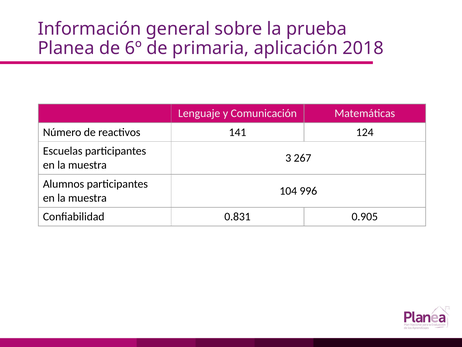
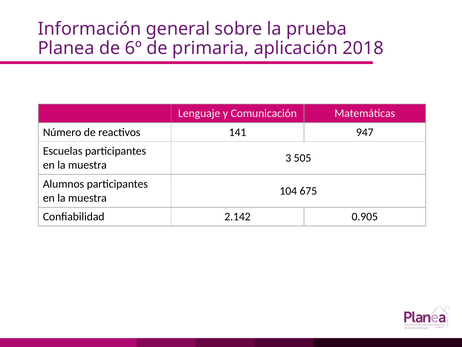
124: 124 -> 947
267: 267 -> 505
996: 996 -> 675
0.831: 0.831 -> 2.142
